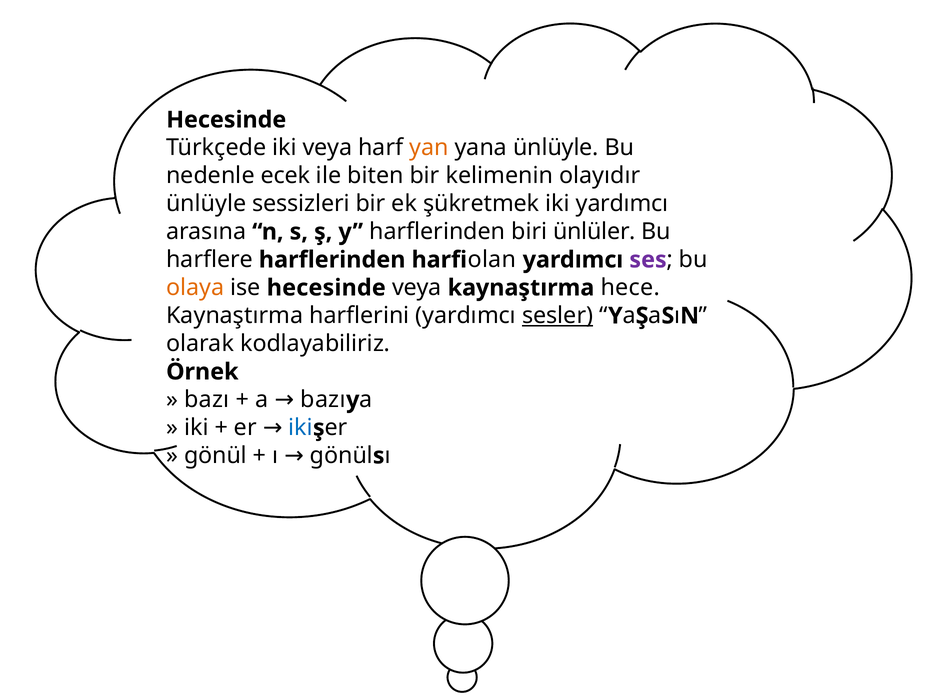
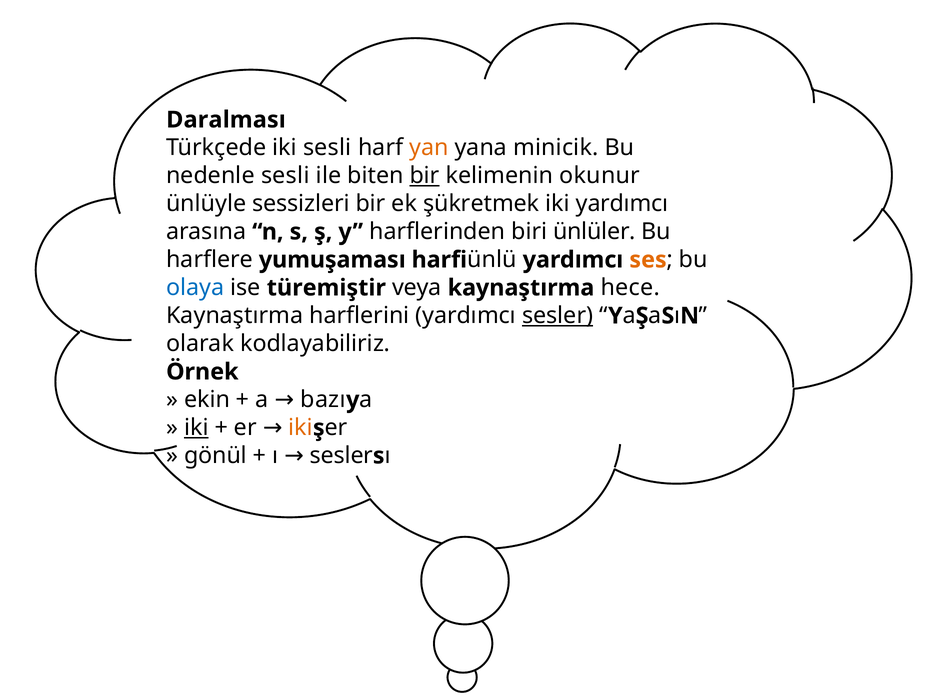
Hecesinde at (226, 120): Hecesinde -> Daralması
iki veya: veya -> sesli
yana ünlüyle: ünlüyle -> minicik
nedenle ecek: ecek -> sesli
bir at (425, 176) underline: none -> present
olayıdır: olayıdır -> okunur
harflere harflerinden: harflerinden -> yumuşaması
olan: olan -> ünlü
ses colour: purple -> orange
olaya colour: orange -> blue
ise hecesinde: hecesinde -> türemiştir
bazı at (207, 400): bazı -> ekin
iki at (196, 428) underline: none -> present
iki at (301, 428) colour: blue -> orange
ı gönül: gönül -> sesler
